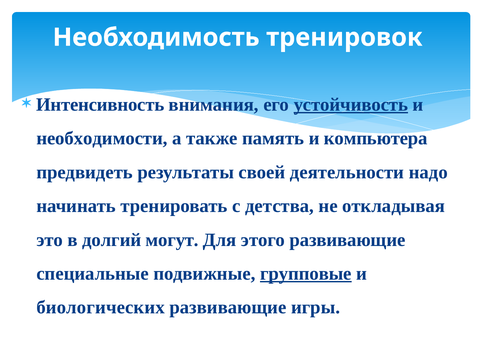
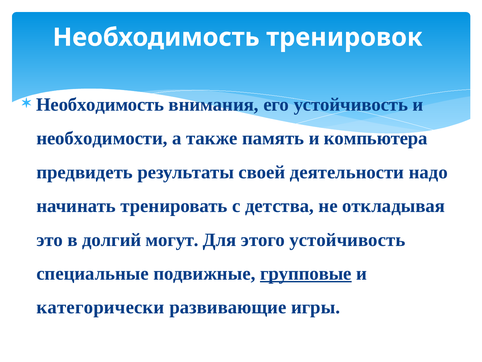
Интенсивность at (100, 104): Интенсивность -> Необходимость
устойчивость at (351, 104) underline: present -> none
этого развивающие: развивающие -> устойчивость
биологических: биологических -> категорически
